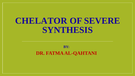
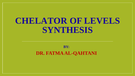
SEVERE: SEVERE -> LEVELS
